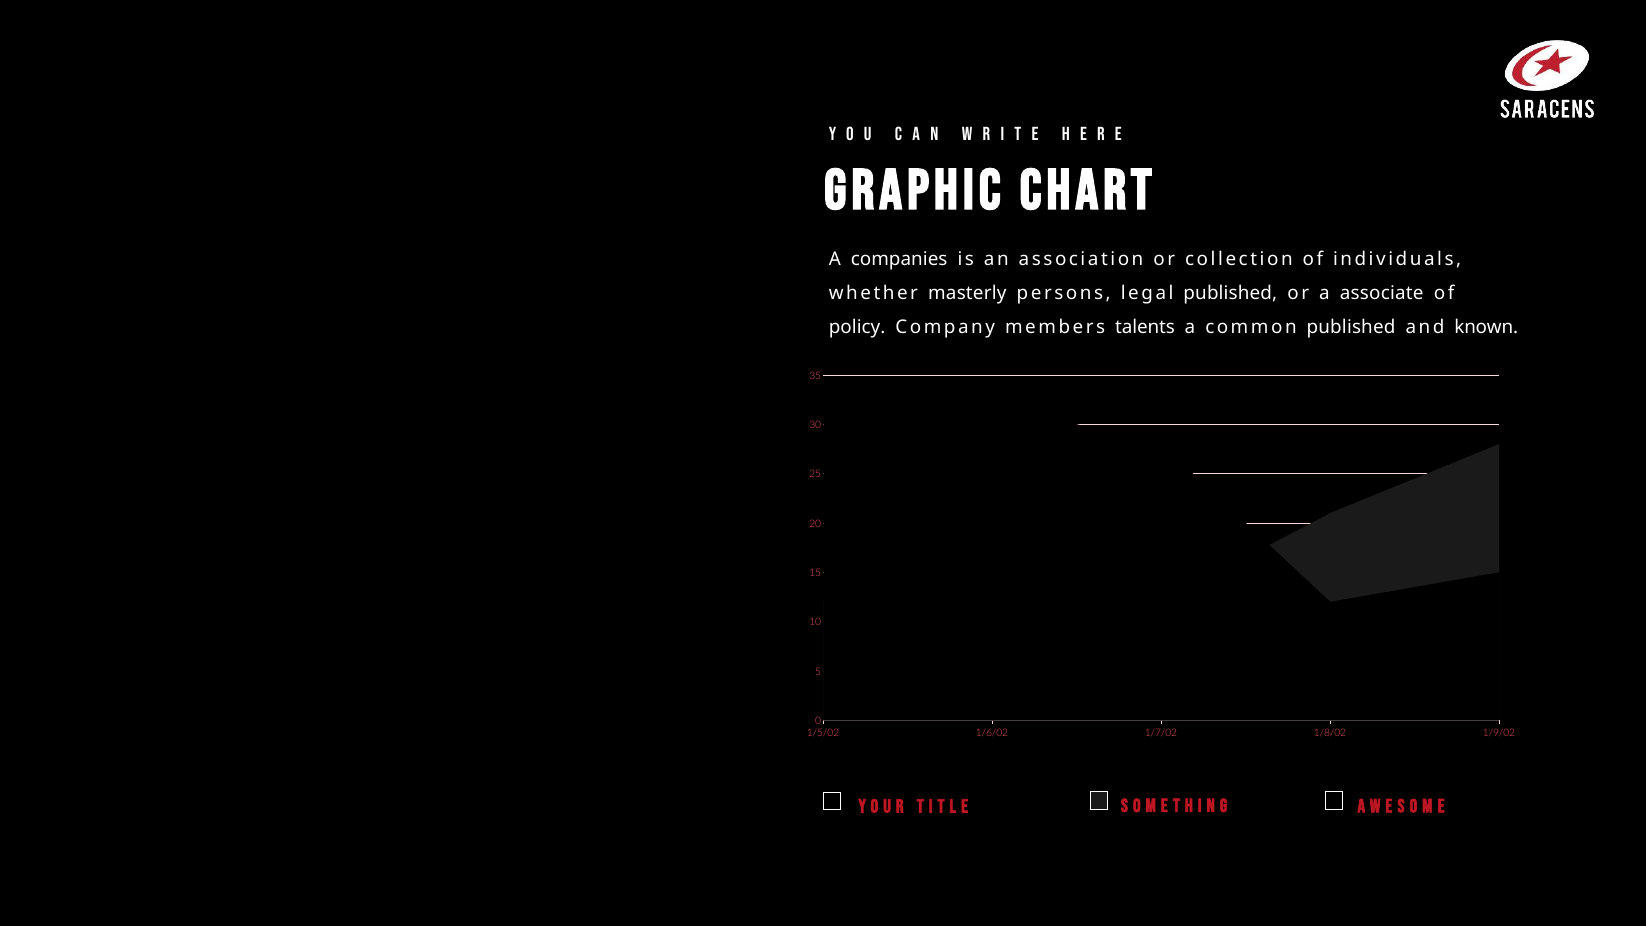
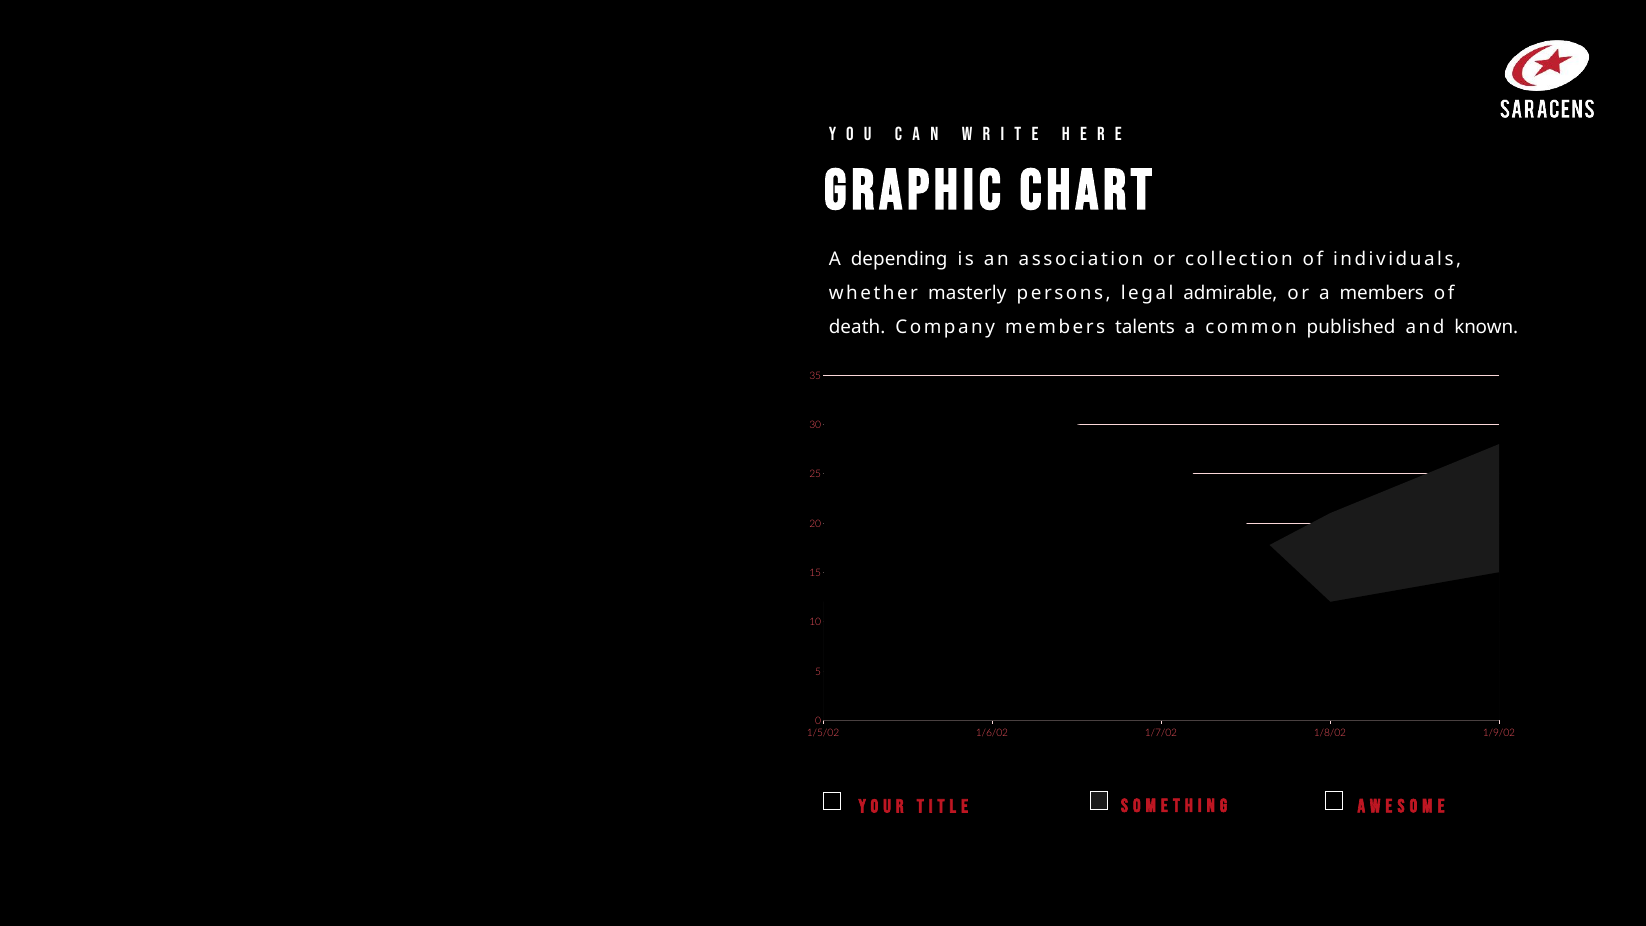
companies: companies -> depending
legal published: published -> admirable
a associate: associate -> members
policy: policy -> death
